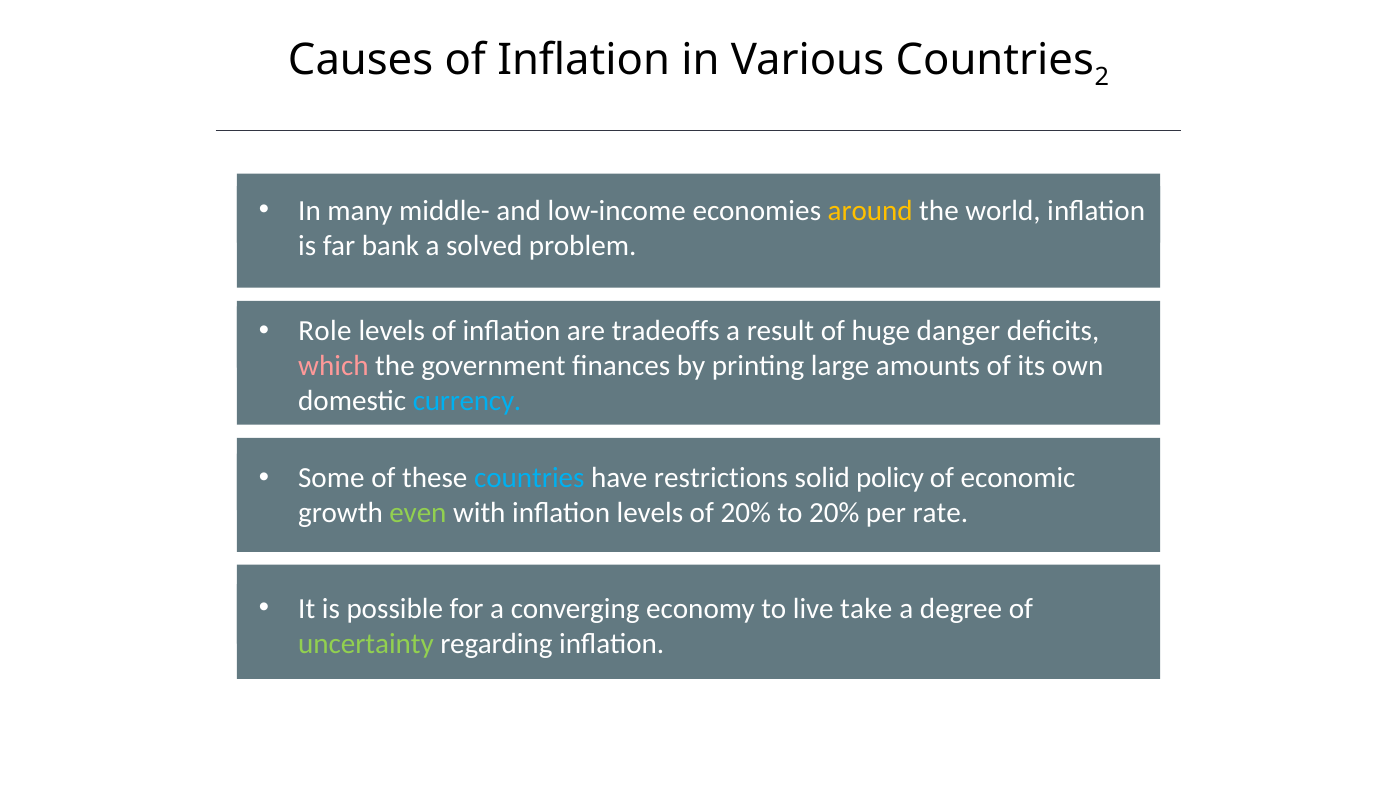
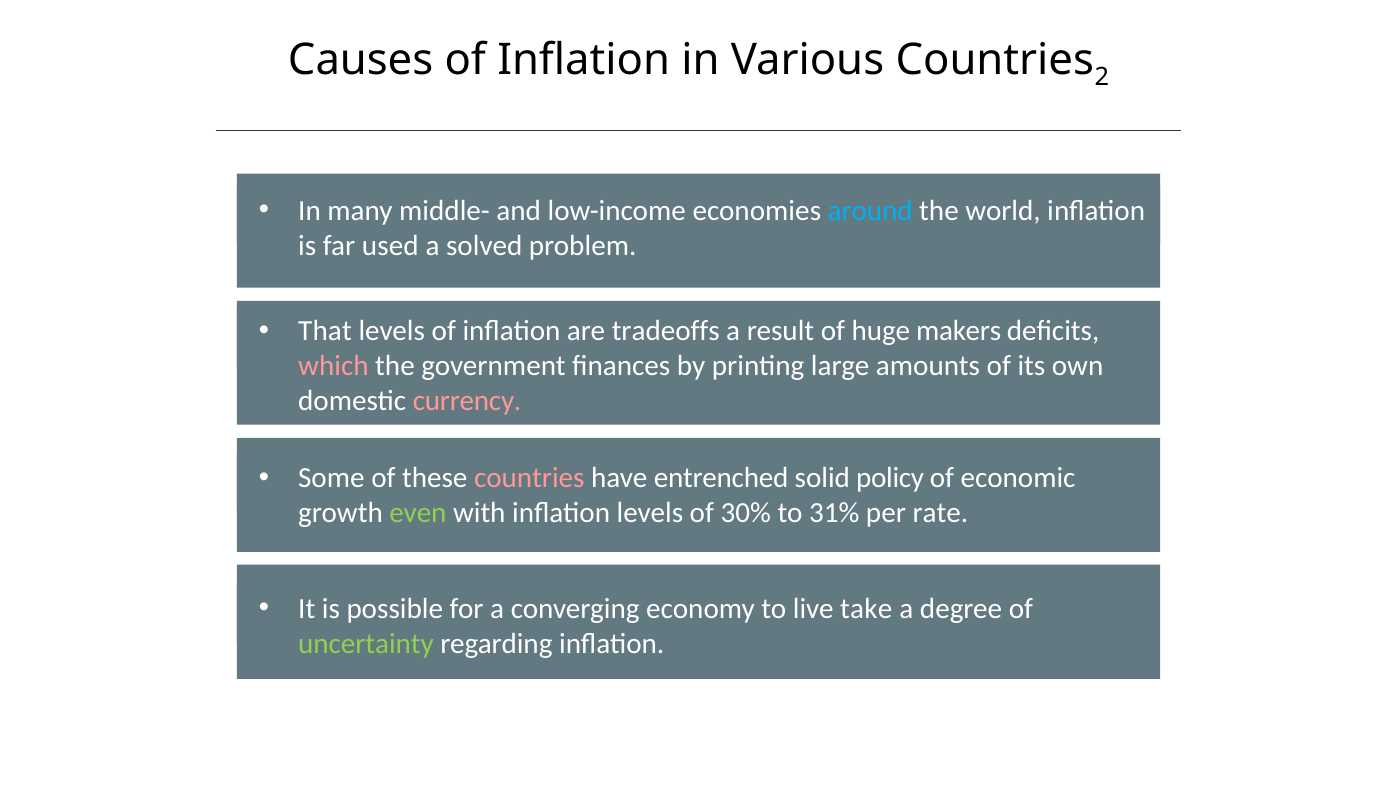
around colour: yellow -> light blue
bank: bank -> used
Role: Role -> That
danger: danger -> makers
currency colour: light blue -> pink
countries at (529, 478) colour: light blue -> pink
restrictions: restrictions -> entrenched
of 20%: 20% -> 30%
to 20%: 20% -> 31%
